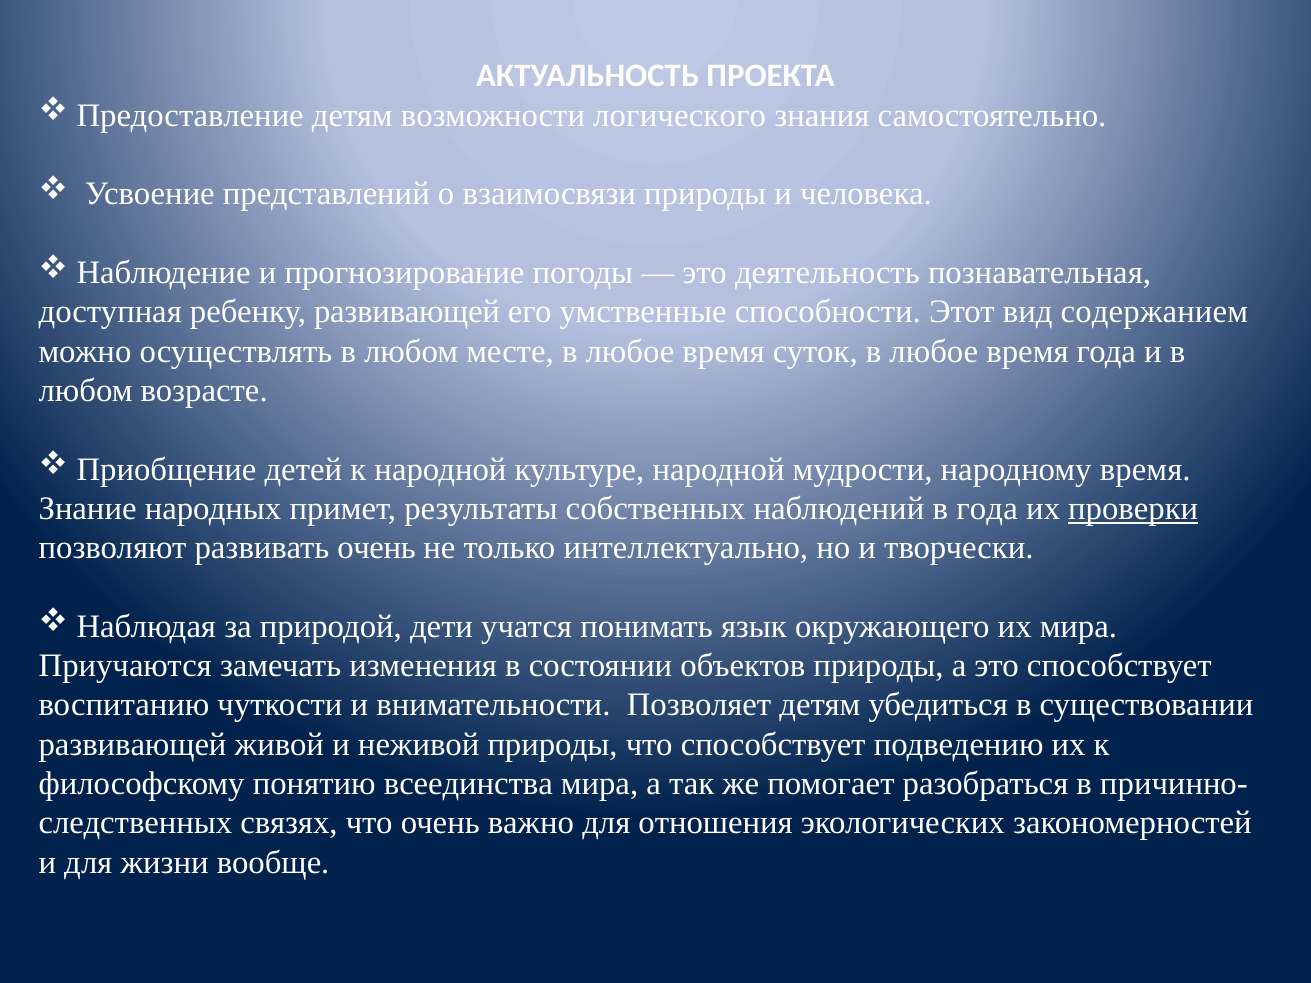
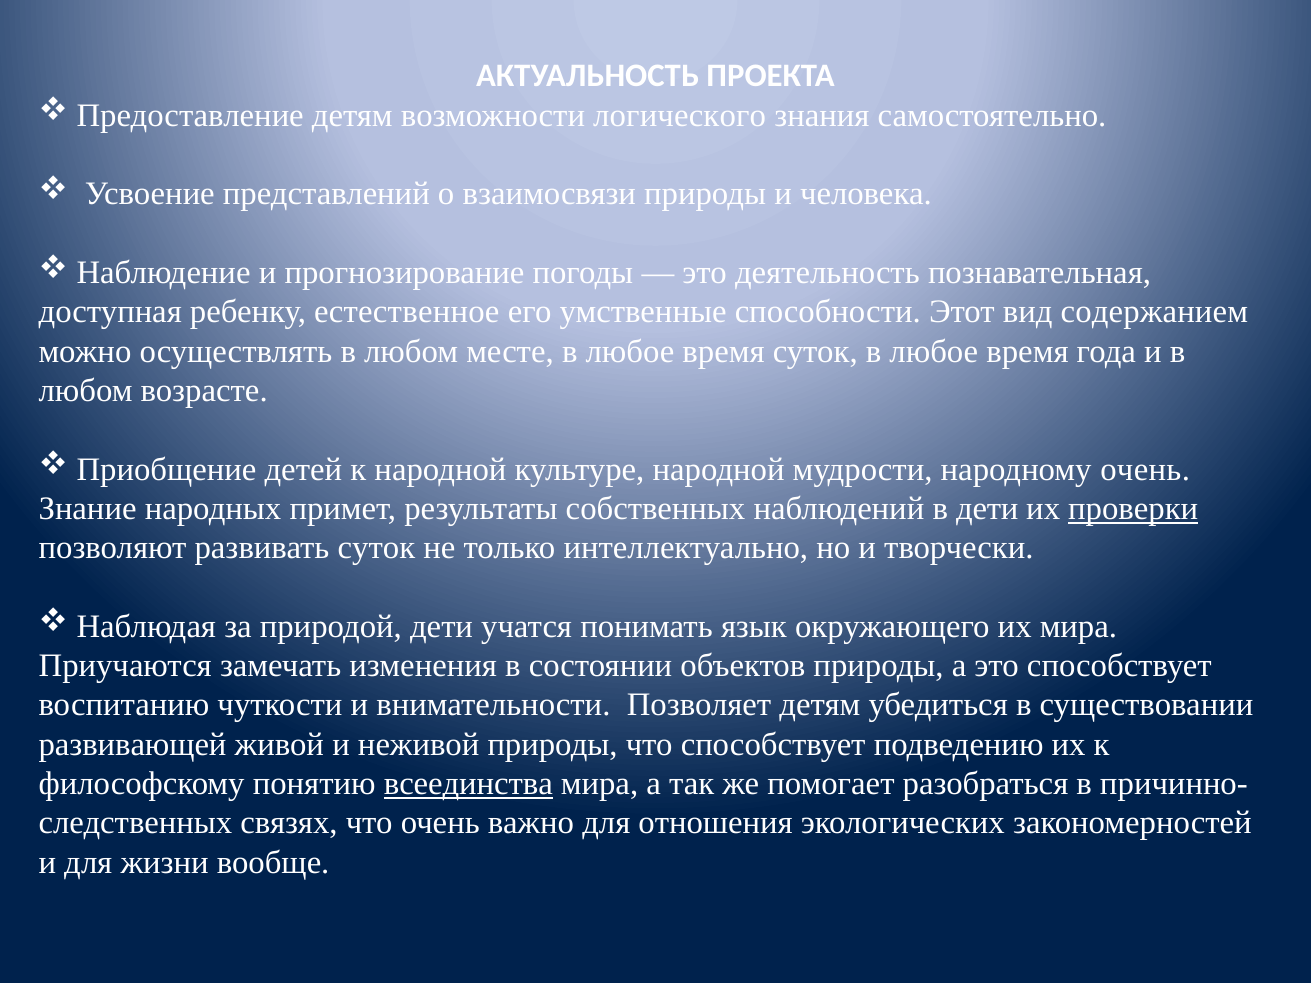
ребенку развивающей: развивающей -> естественное
народному время: время -> очень
в года: года -> дети
развивать очень: очень -> суток
всеединства underline: none -> present
